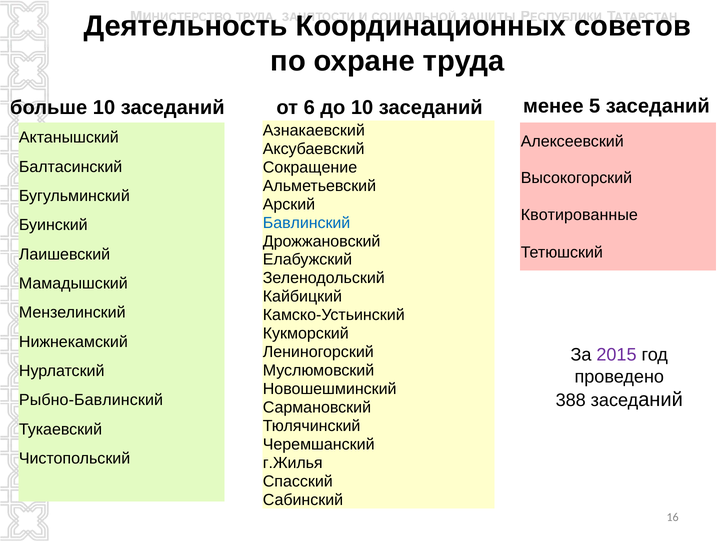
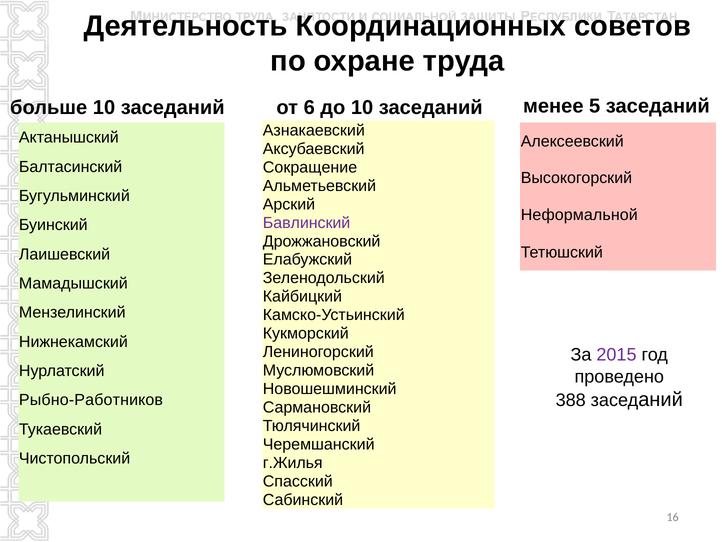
Квотированные: Квотированные -> Неформальной
Бавлинский colour: blue -> purple
Рыбно-Бавлинский: Рыбно-Бавлинский -> Рыбно-Работников
